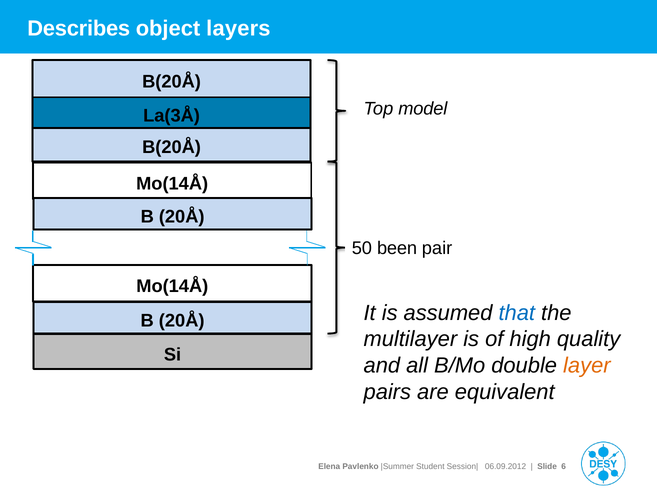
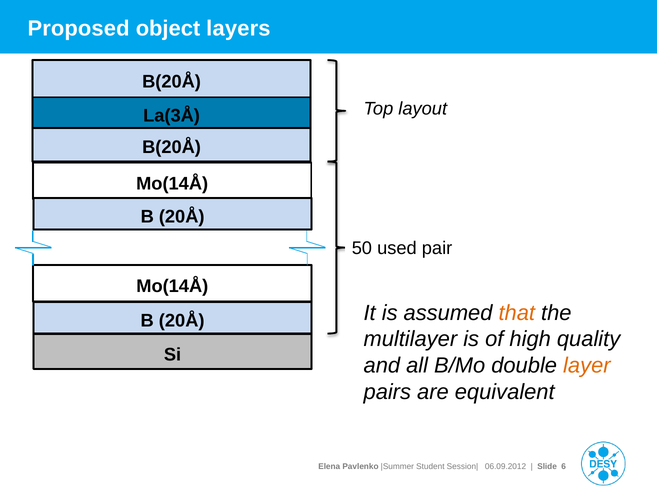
Describes: Describes -> Proposed
model: model -> layout
been: been -> used
that colour: blue -> orange
